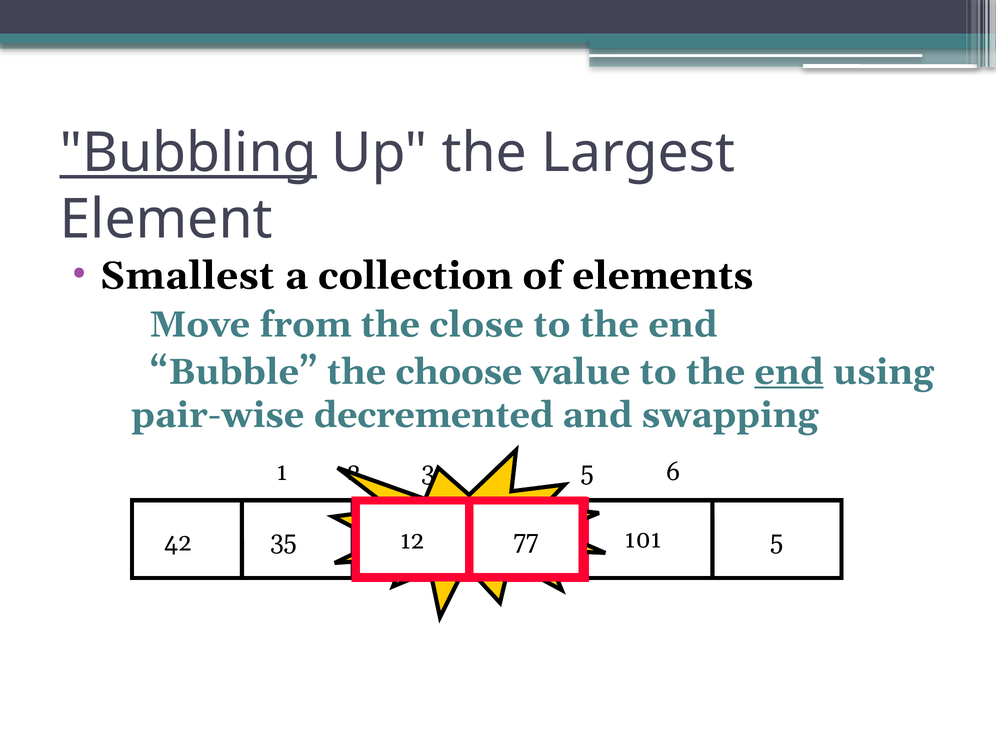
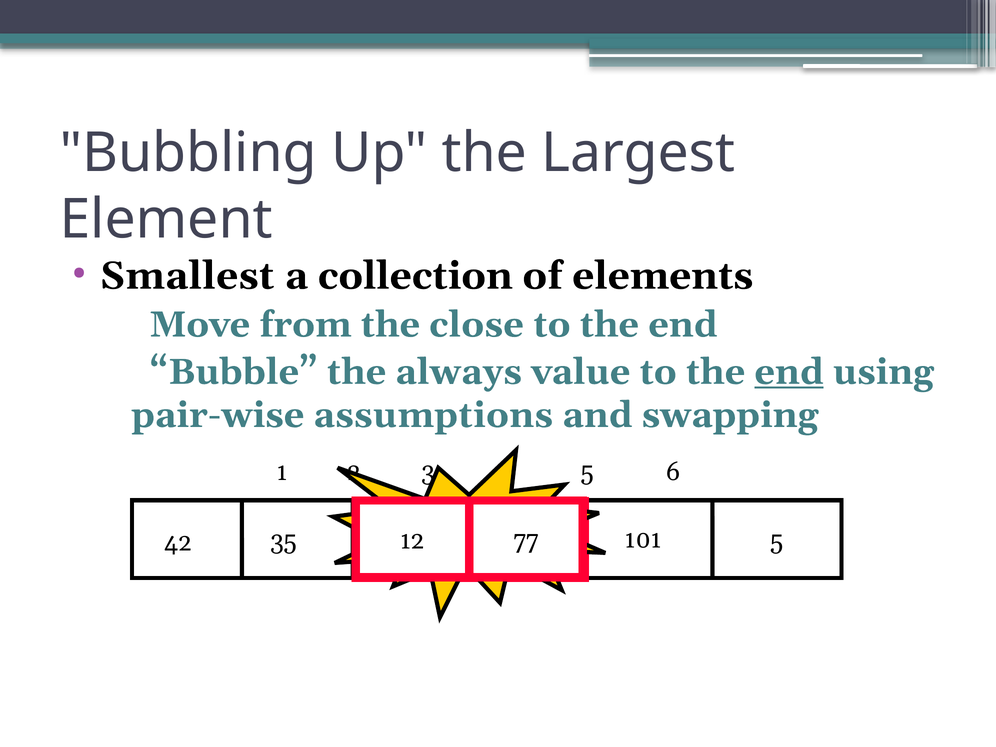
Bubbling underline: present -> none
choose: choose -> always
decremented: decremented -> assumptions
